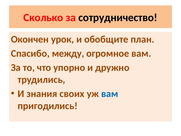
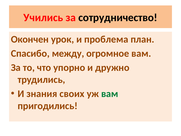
Сколько: Сколько -> Учились
обобщите: обобщите -> проблема
вам at (110, 94) colour: blue -> green
